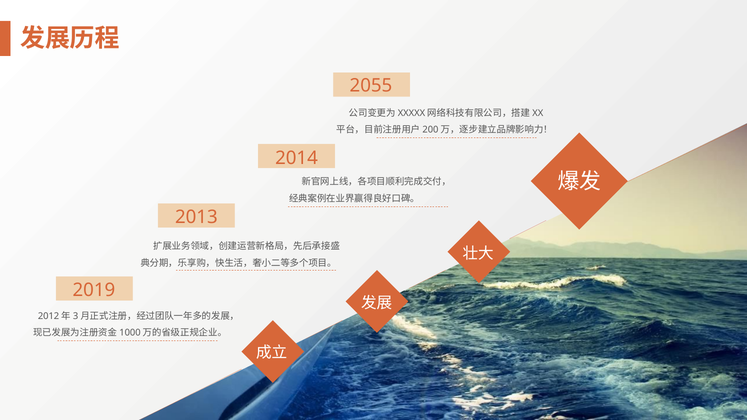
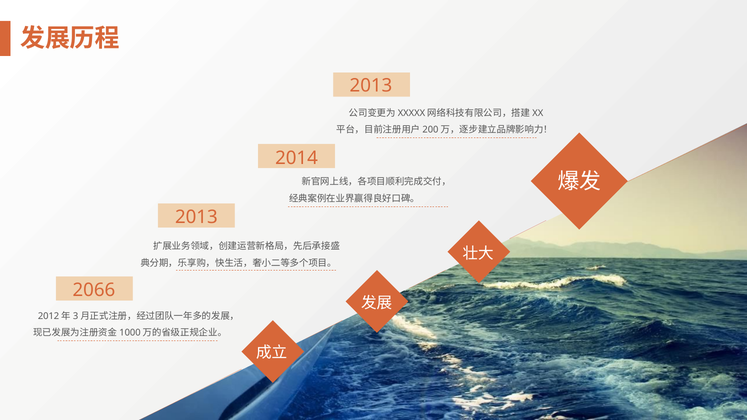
2055 at (371, 86): 2055 -> 2013
2019: 2019 -> 2066
